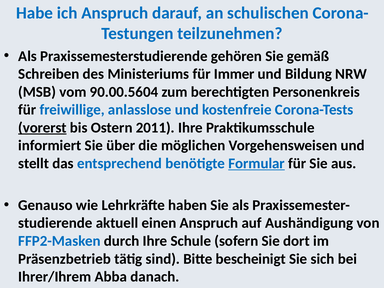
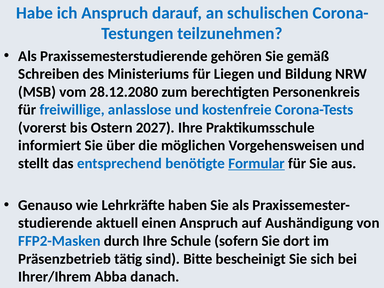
Immer: Immer -> Liegen
90.00.5604: 90.00.5604 -> 28.12.2080
vorerst underline: present -> none
2011: 2011 -> 2027
